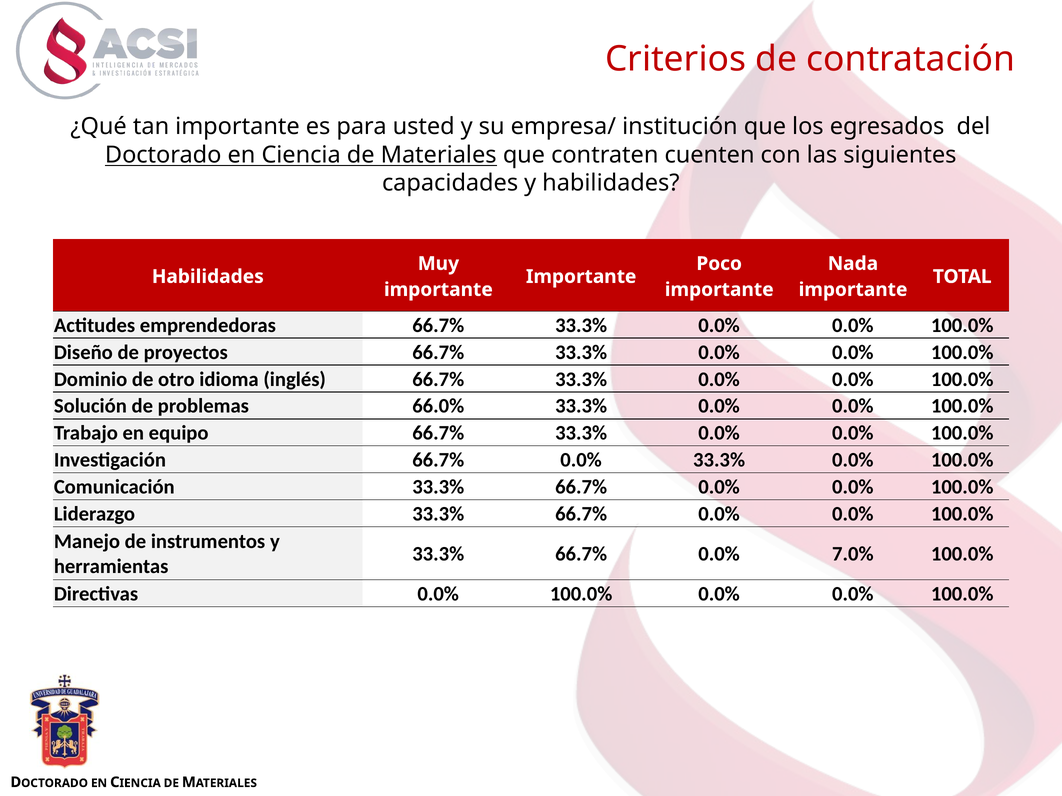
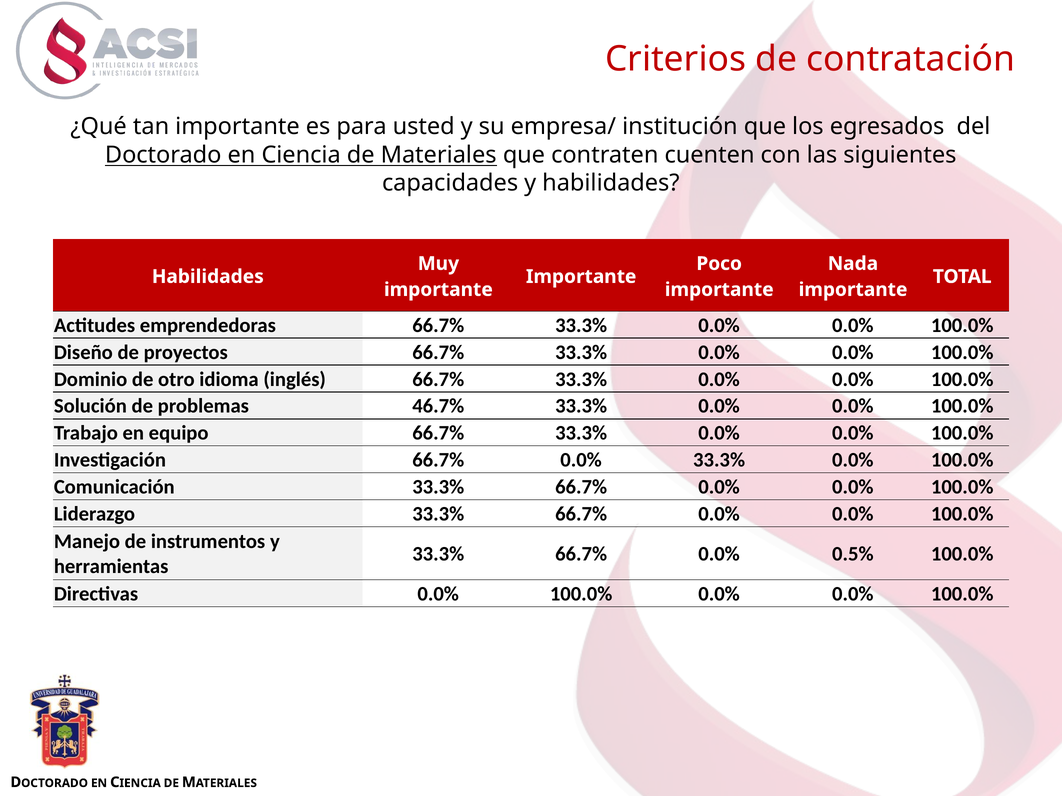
66.0%: 66.0% -> 46.7%
7.0%: 7.0% -> 0.5%
